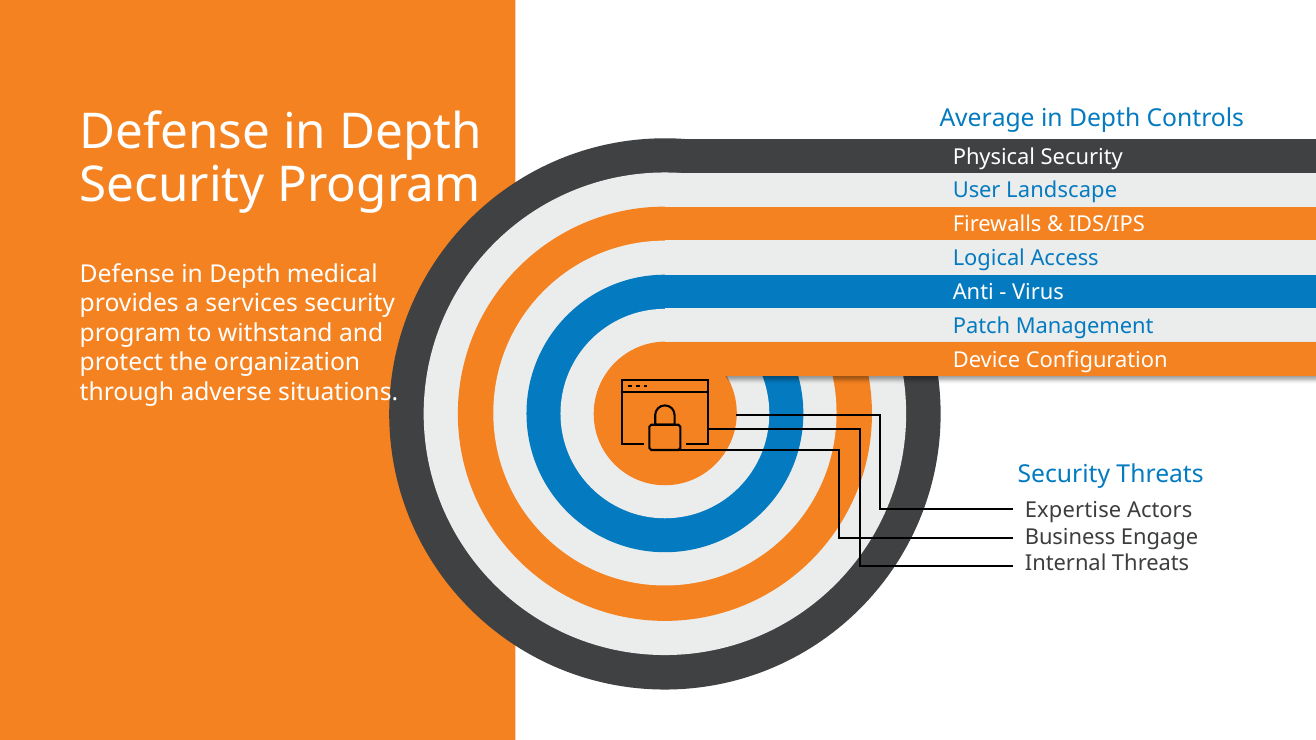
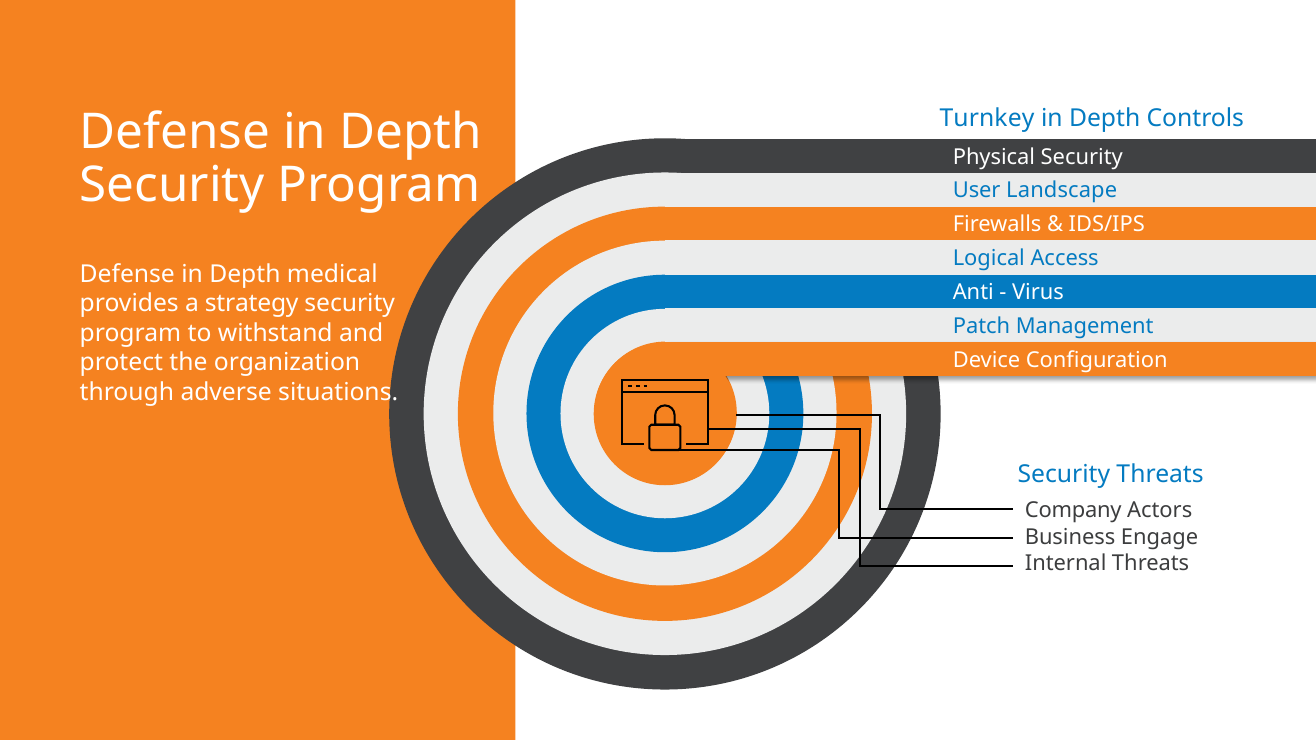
Average: Average -> Turnkey
services: services -> strategy
Expertise: Expertise -> Company
